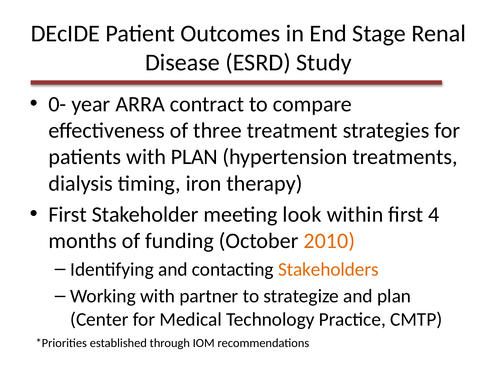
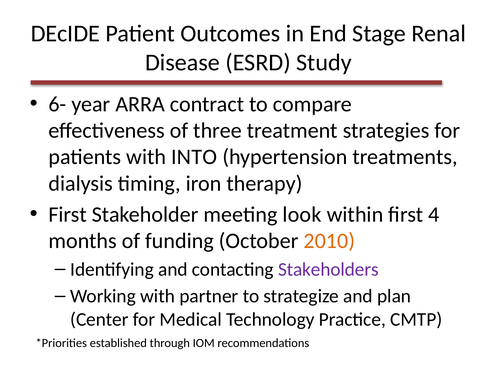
0-: 0- -> 6-
with PLAN: PLAN -> INTO
Stakeholders colour: orange -> purple
